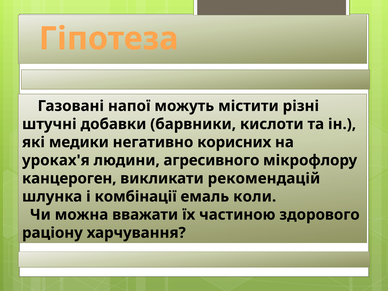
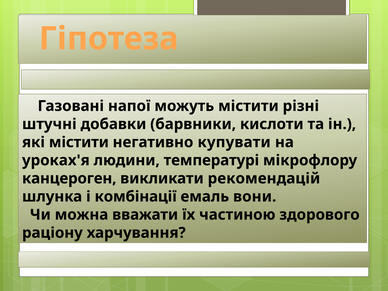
які медики: медики -> містити
корисних: корисних -> купувати
агресивного: агресивного -> температурі
коли: коли -> вони
